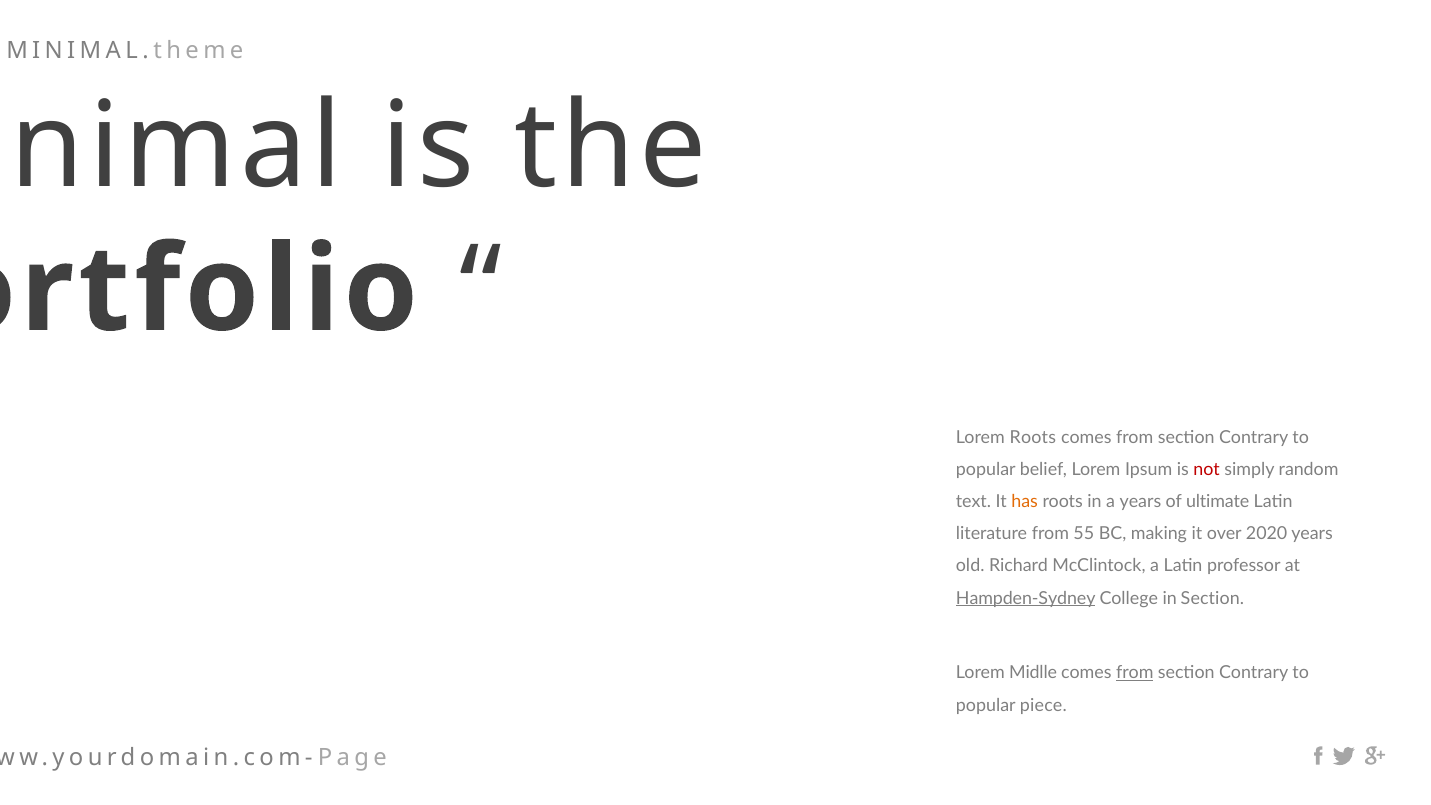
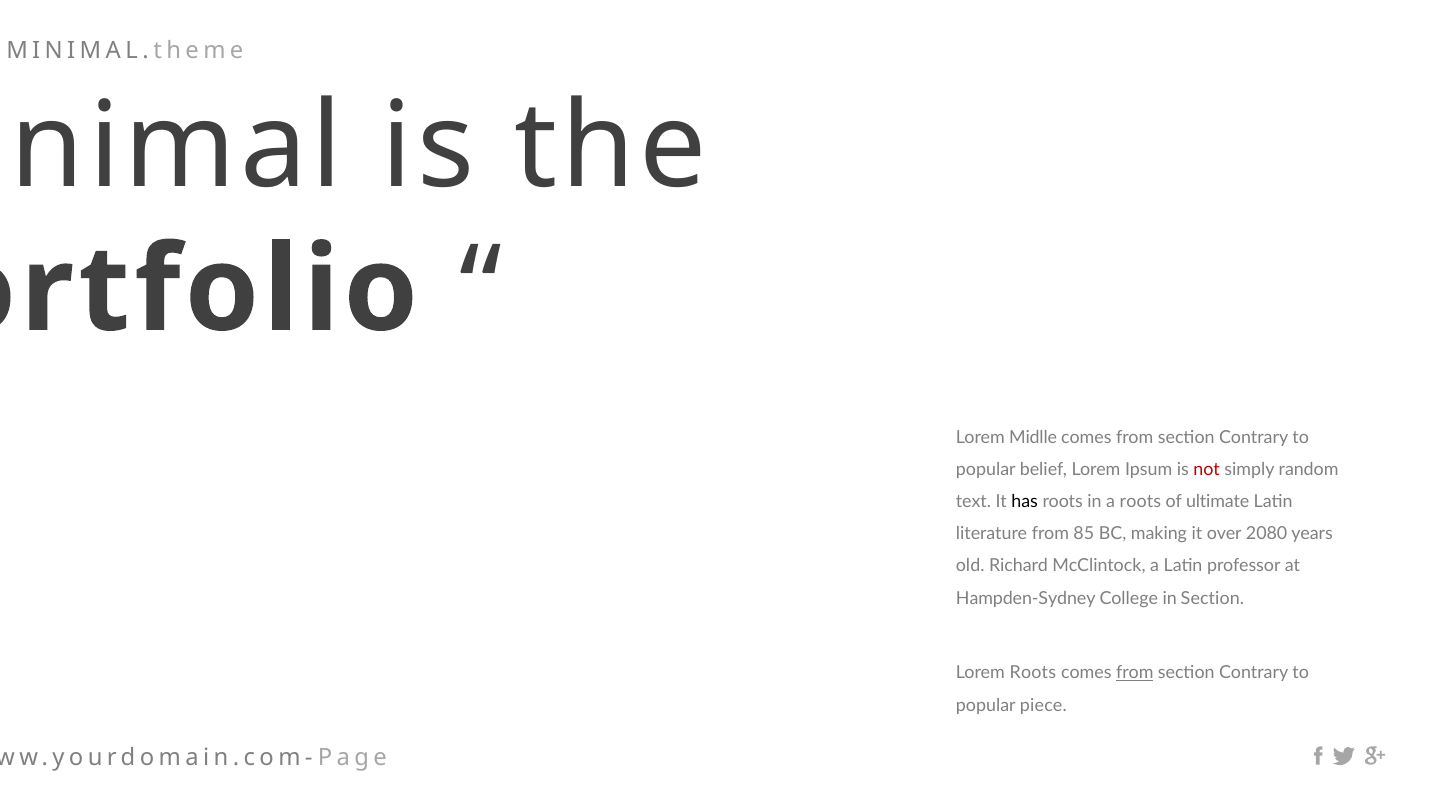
Lorem Roots: Roots -> Midlle
has colour: orange -> black
a years: years -> roots
55: 55 -> 85
2020: 2020 -> 2080
Hampden-Sydney underline: present -> none
Lorem Midlle: Midlle -> Roots
